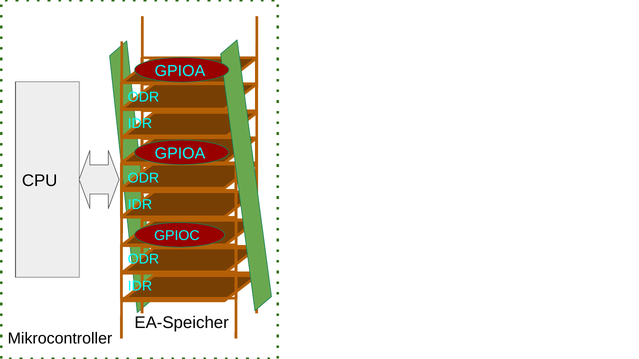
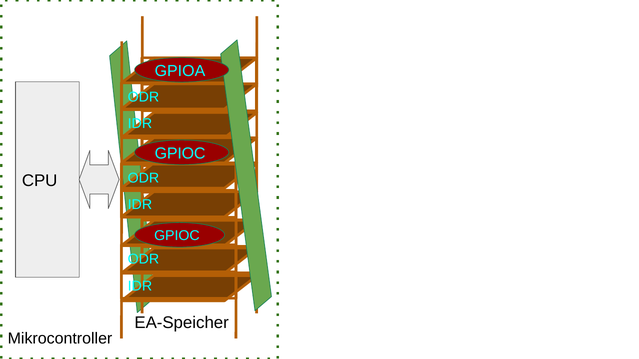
GPIOA at (180, 154): GPIOA -> GPIOC
